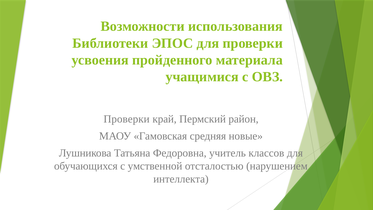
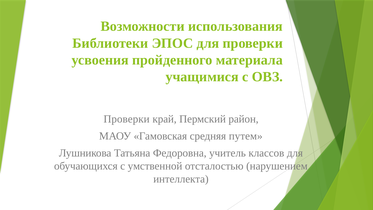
новые: новые -> путем
